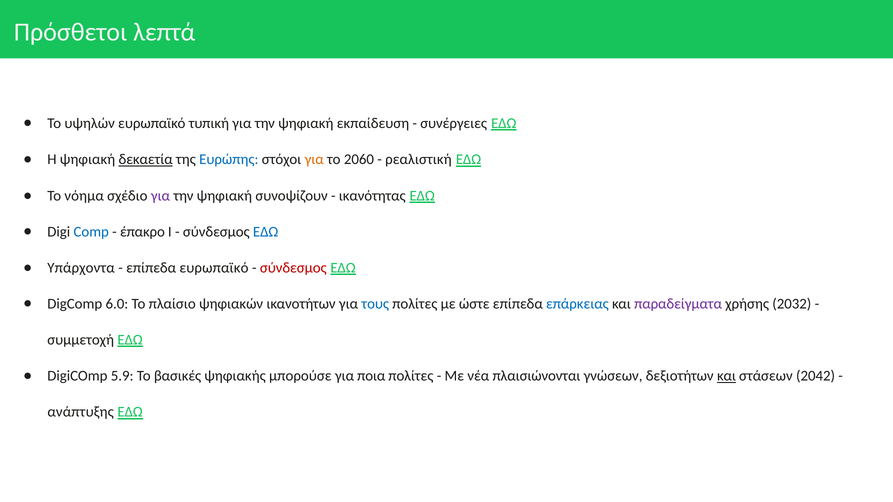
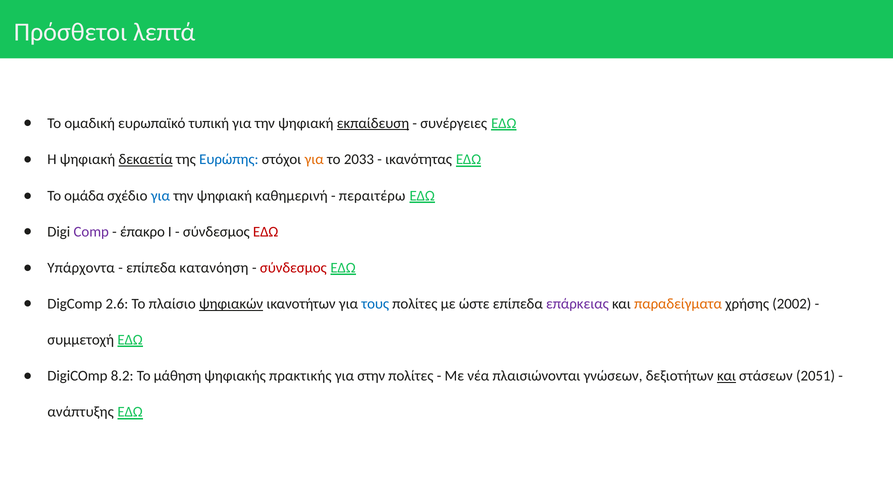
υψηλών: υψηλών -> ομαδική
εκπαίδευση underline: none -> present
2060: 2060 -> 2033
ρεαλιστική: ρεαλιστική -> ικανότητας
νόημα: νόημα -> ομάδα
για at (160, 196) colour: purple -> blue
συνοψίζουν: συνοψίζουν -> καθημερινή
ικανότητας: ικανότητας -> περαιτέρω
Comp colour: blue -> purple
ΕΔΩ at (266, 232) colour: blue -> red
επίπεδα ευρωπαϊκό: ευρωπαϊκό -> κατανόηση
6.0: 6.0 -> 2.6
ψηφιακών underline: none -> present
επάρκειας colour: blue -> purple
παραδείγματα colour: purple -> orange
2032: 2032 -> 2002
5.9: 5.9 -> 8.2
βασικές: βασικές -> μάθηση
μπορούσε: μπορούσε -> πρακτικής
ποια: ποια -> στην
2042: 2042 -> 2051
